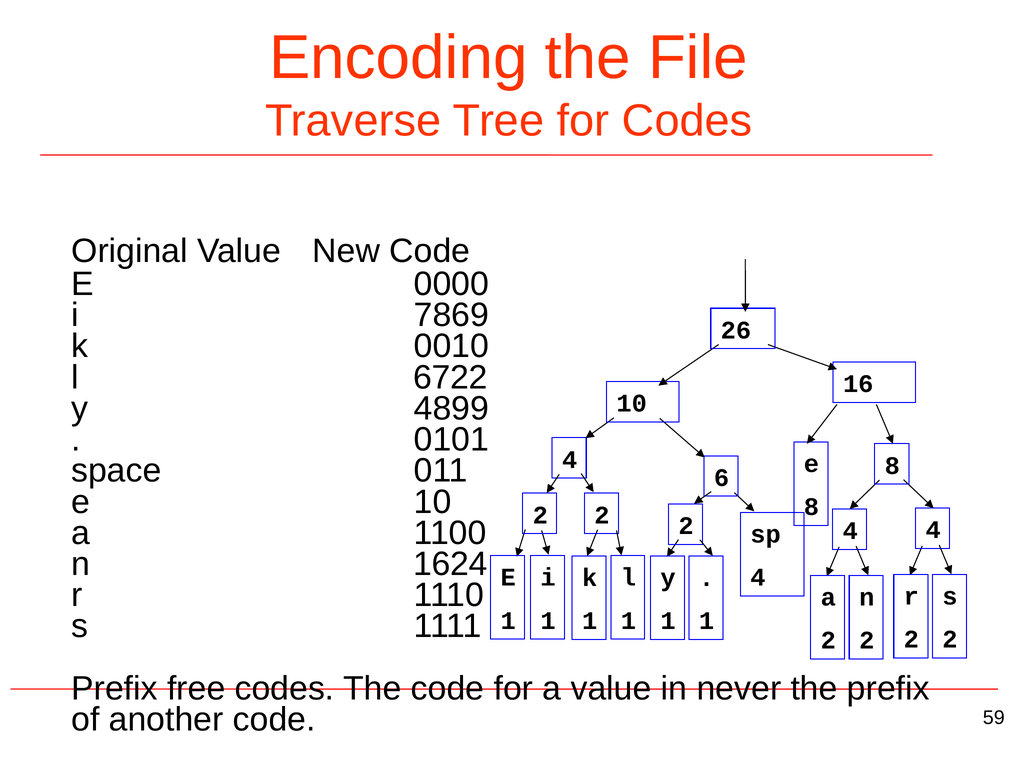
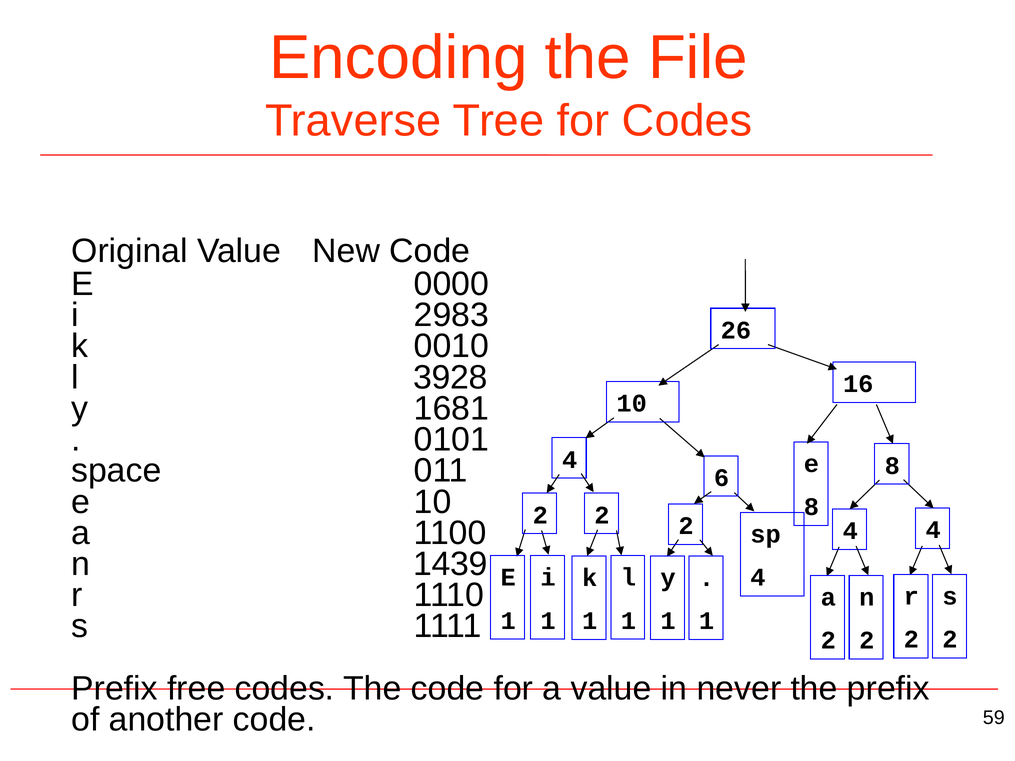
7869: 7869 -> 2983
6722: 6722 -> 3928
4899: 4899 -> 1681
1624: 1624 -> 1439
